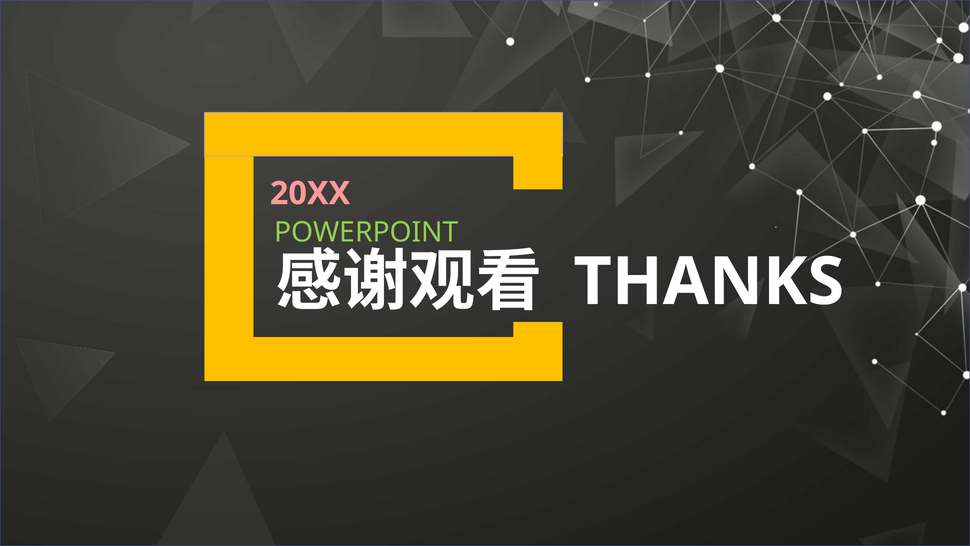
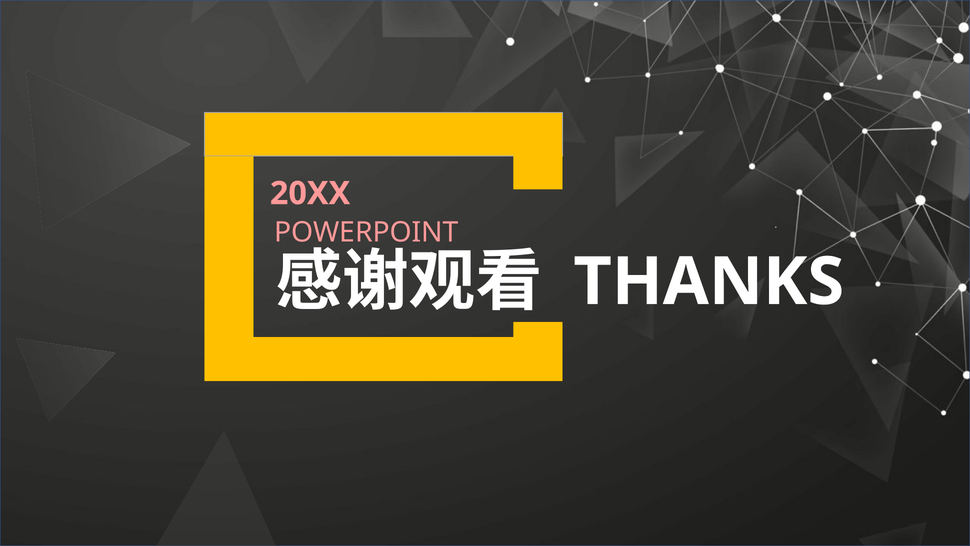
POWERPOINT colour: light green -> pink
